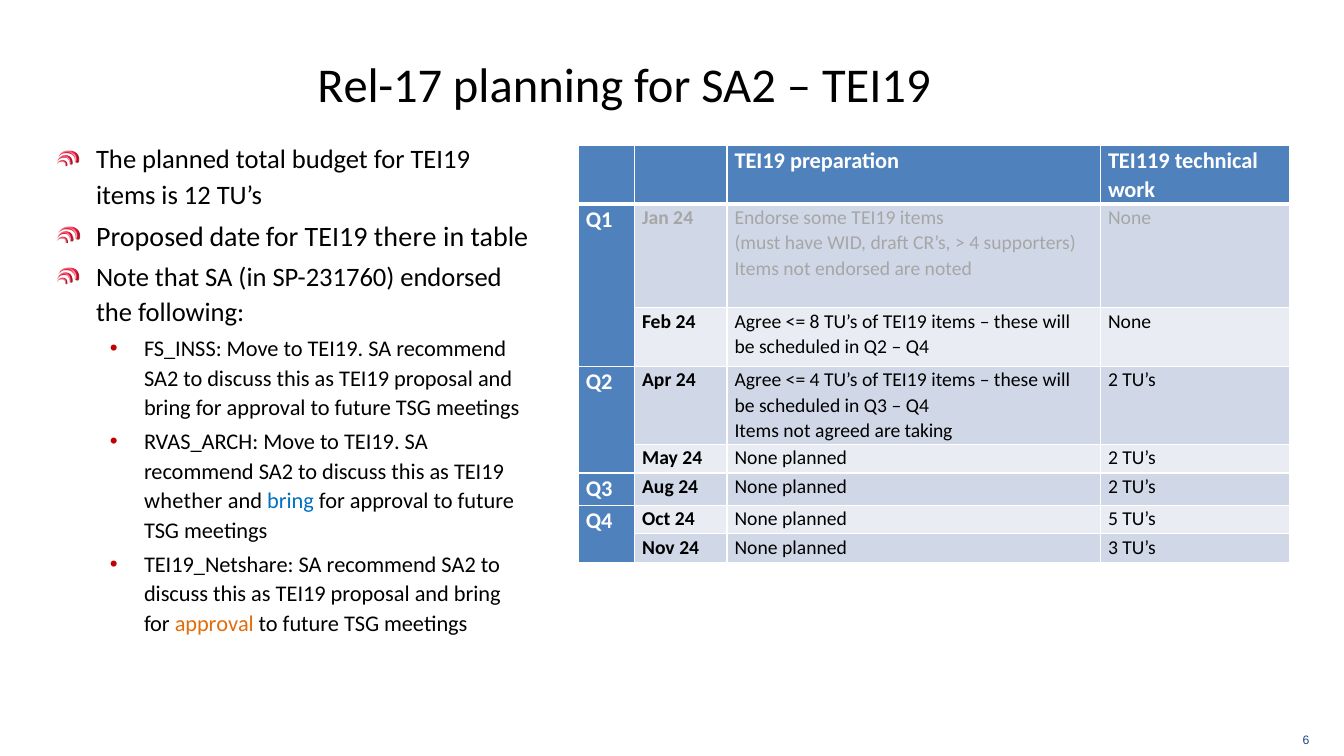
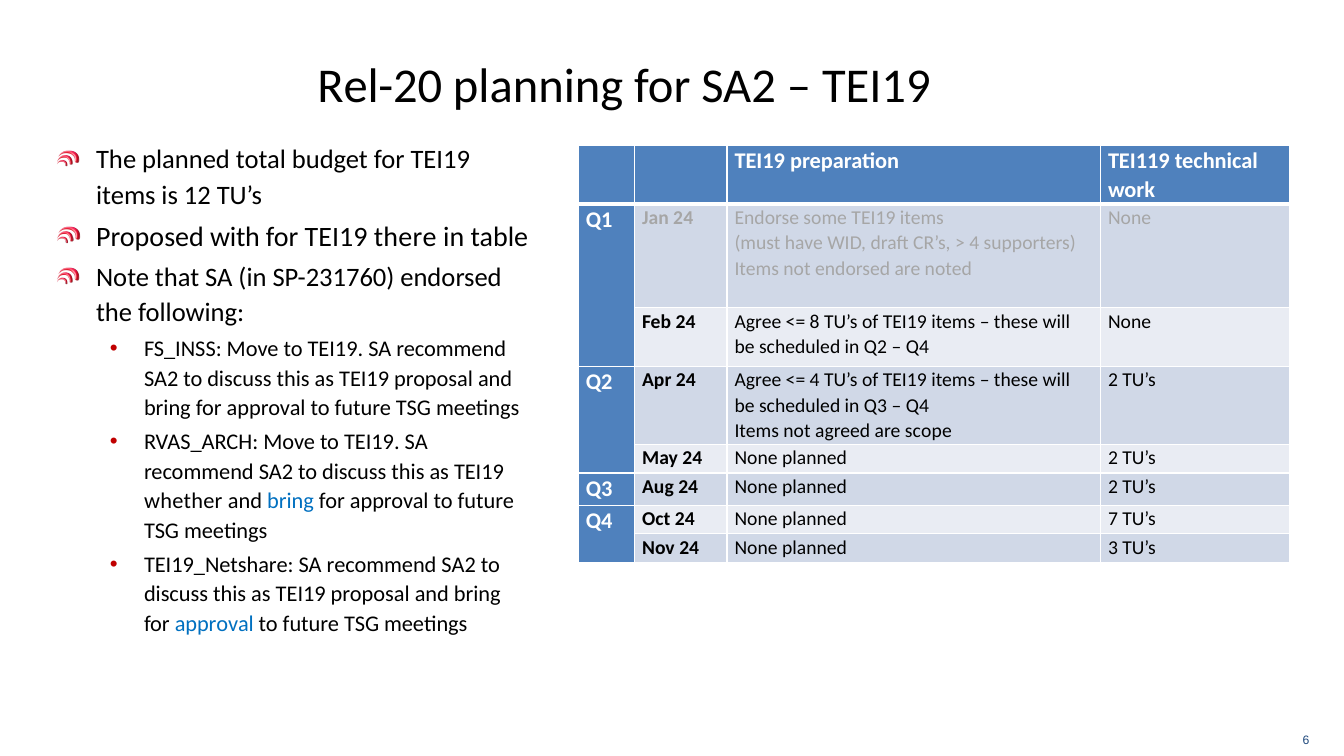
Rel-17: Rel-17 -> Rel-20
date: date -> with
taking: taking -> scope
5: 5 -> 7
approval at (214, 624) colour: orange -> blue
